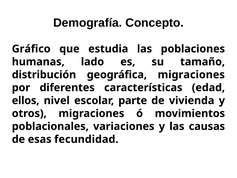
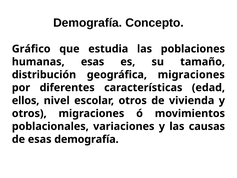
humanas lado: lado -> esas
escolar parte: parte -> otros
esas fecundidad: fecundidad -> demografía
